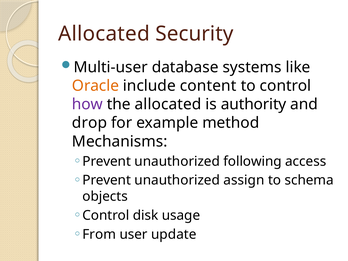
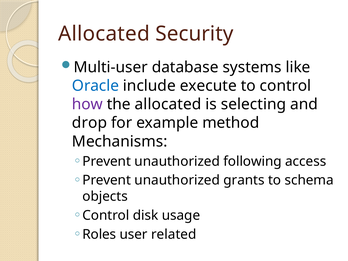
Oracle colour: orange -> blue
content: content -> execute
authority: authority -> selecting
assign: assign -> grants
From: From -> Roles
update: update -> related
